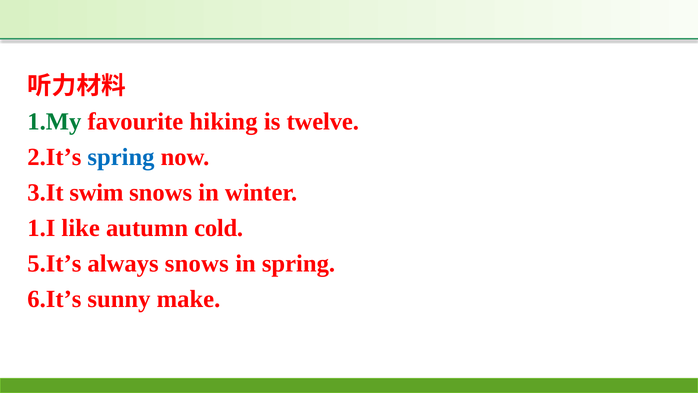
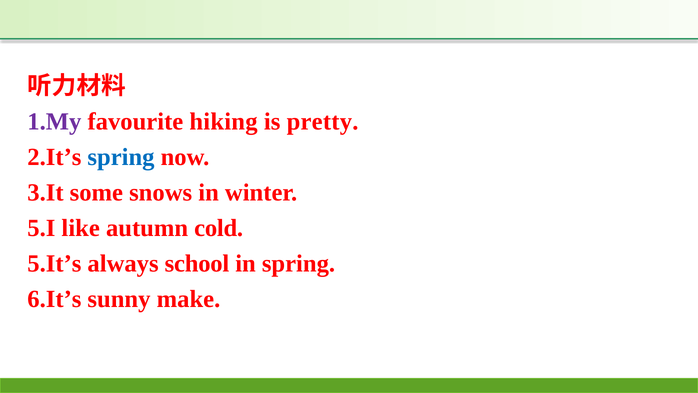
1.My colour: green -> purple
twelve: twelve -> pretty
swim: swim -> some
1.I: 1.I -> 5.I
always snows: snows -> school
